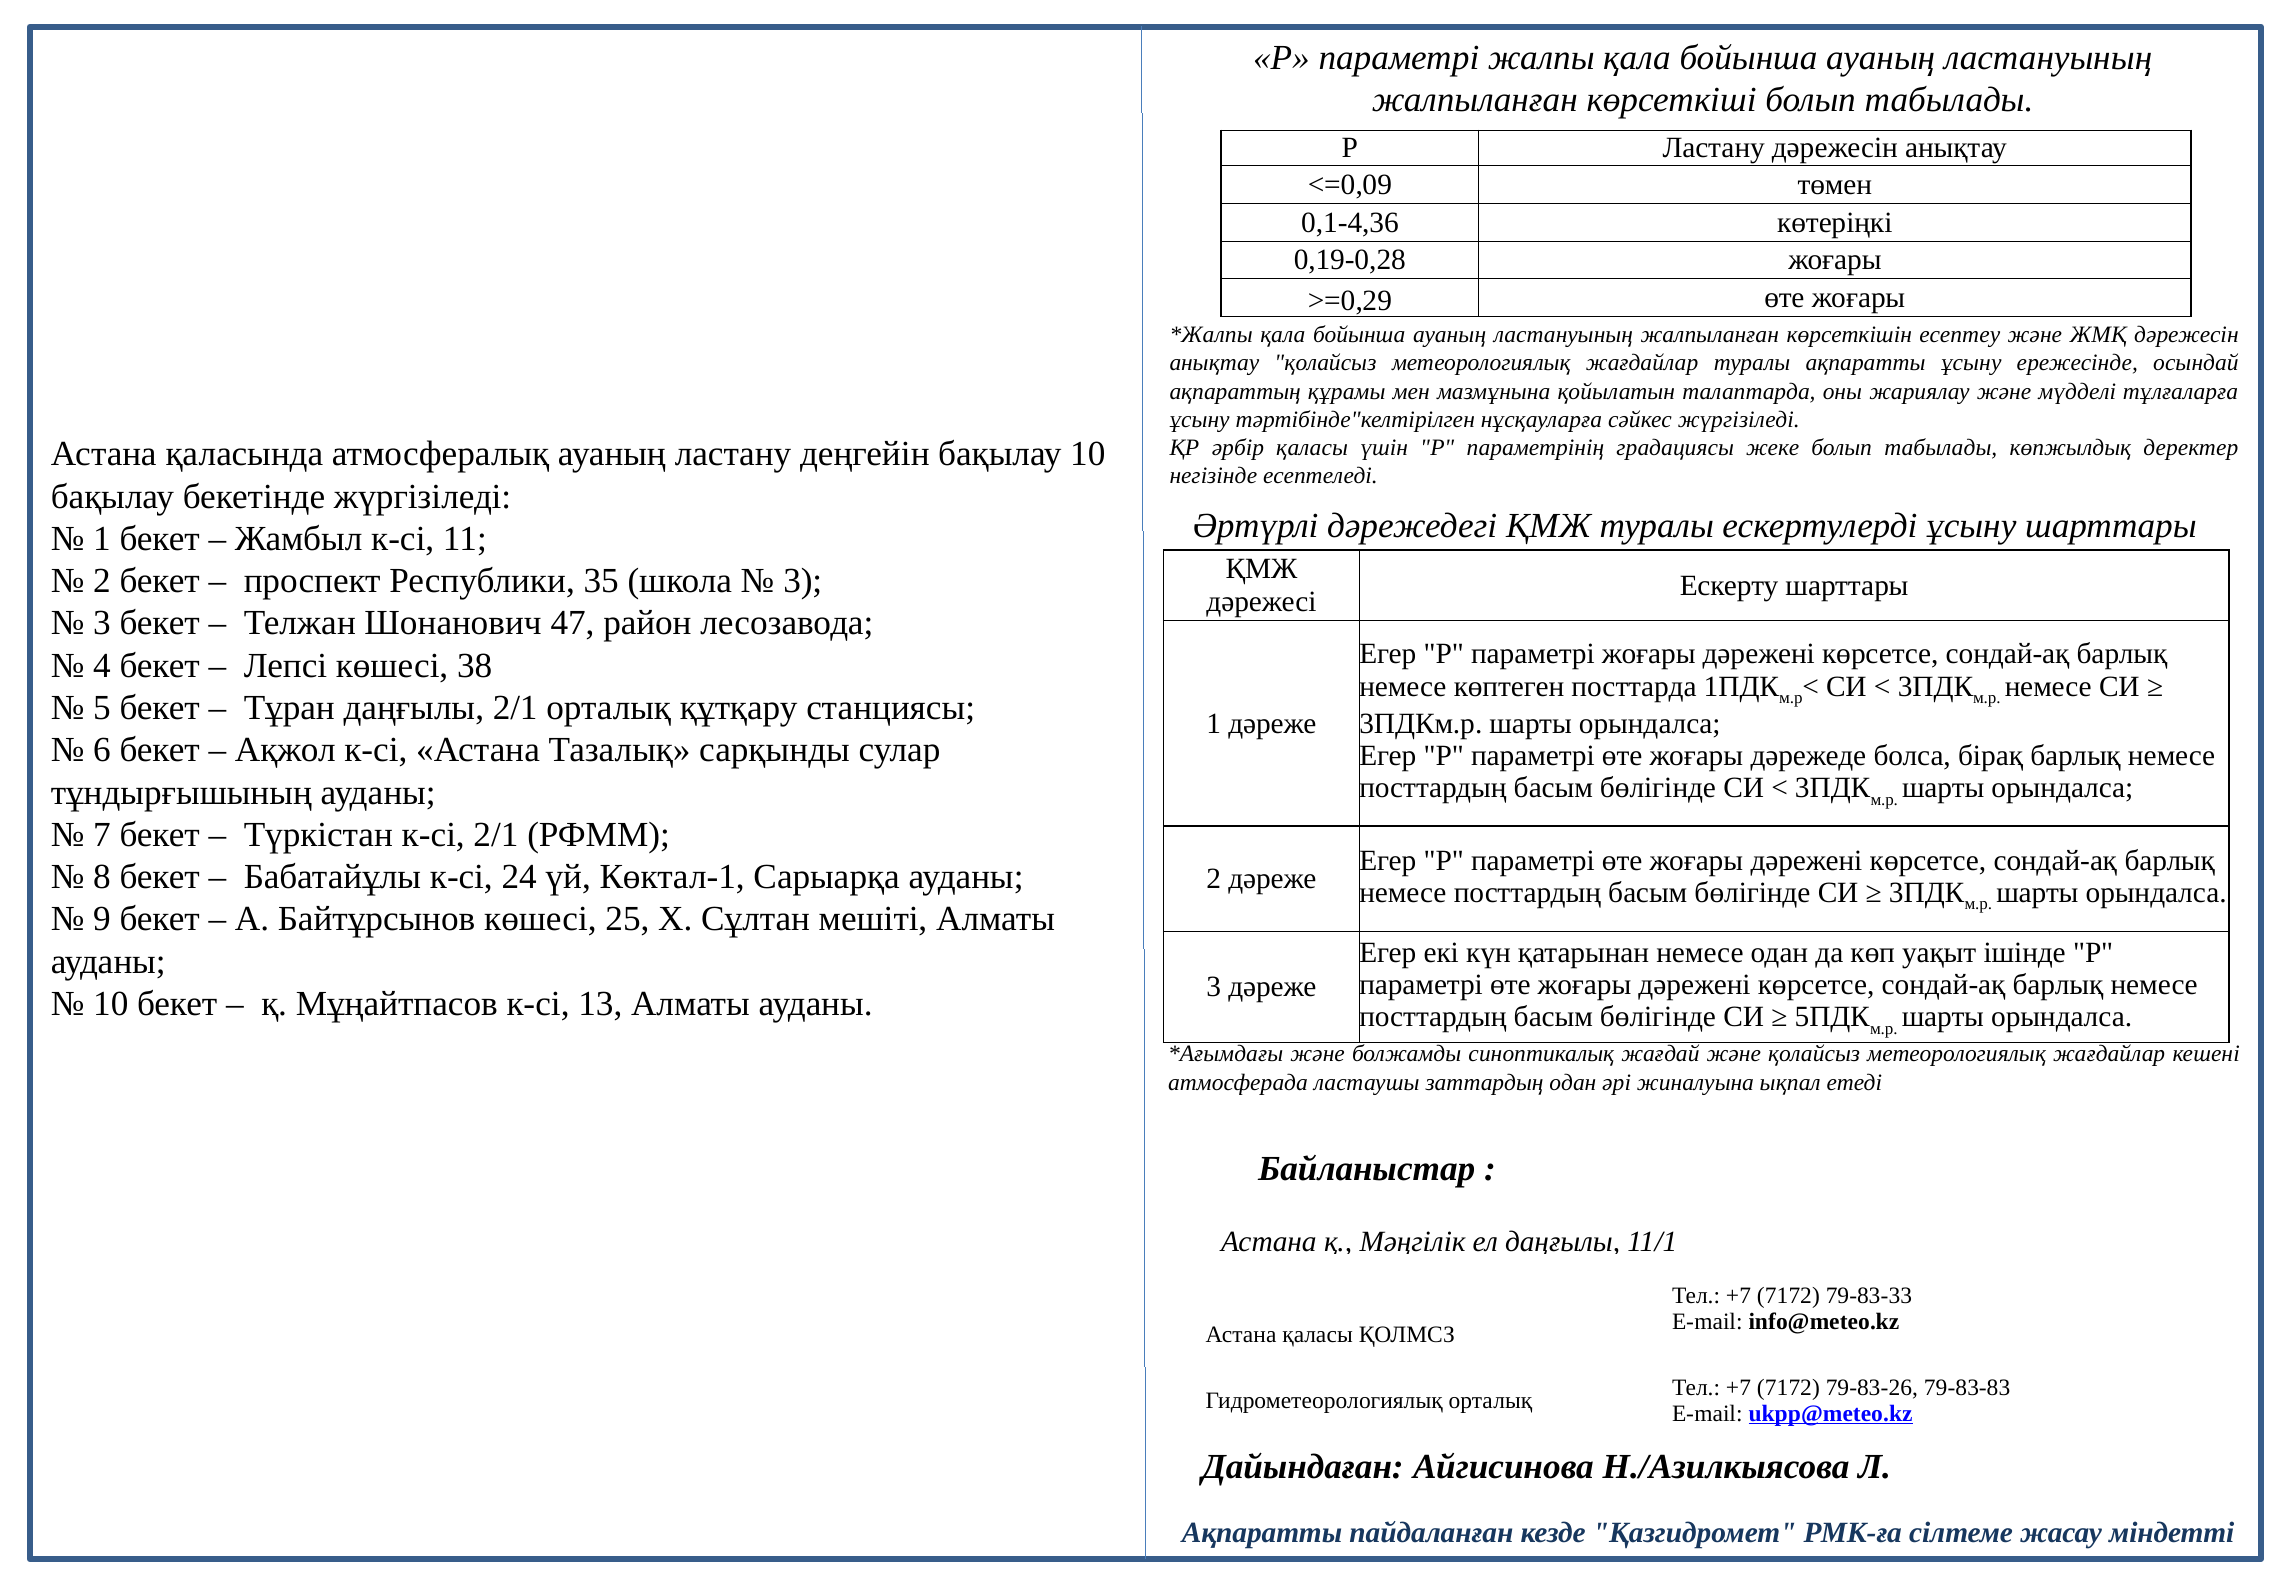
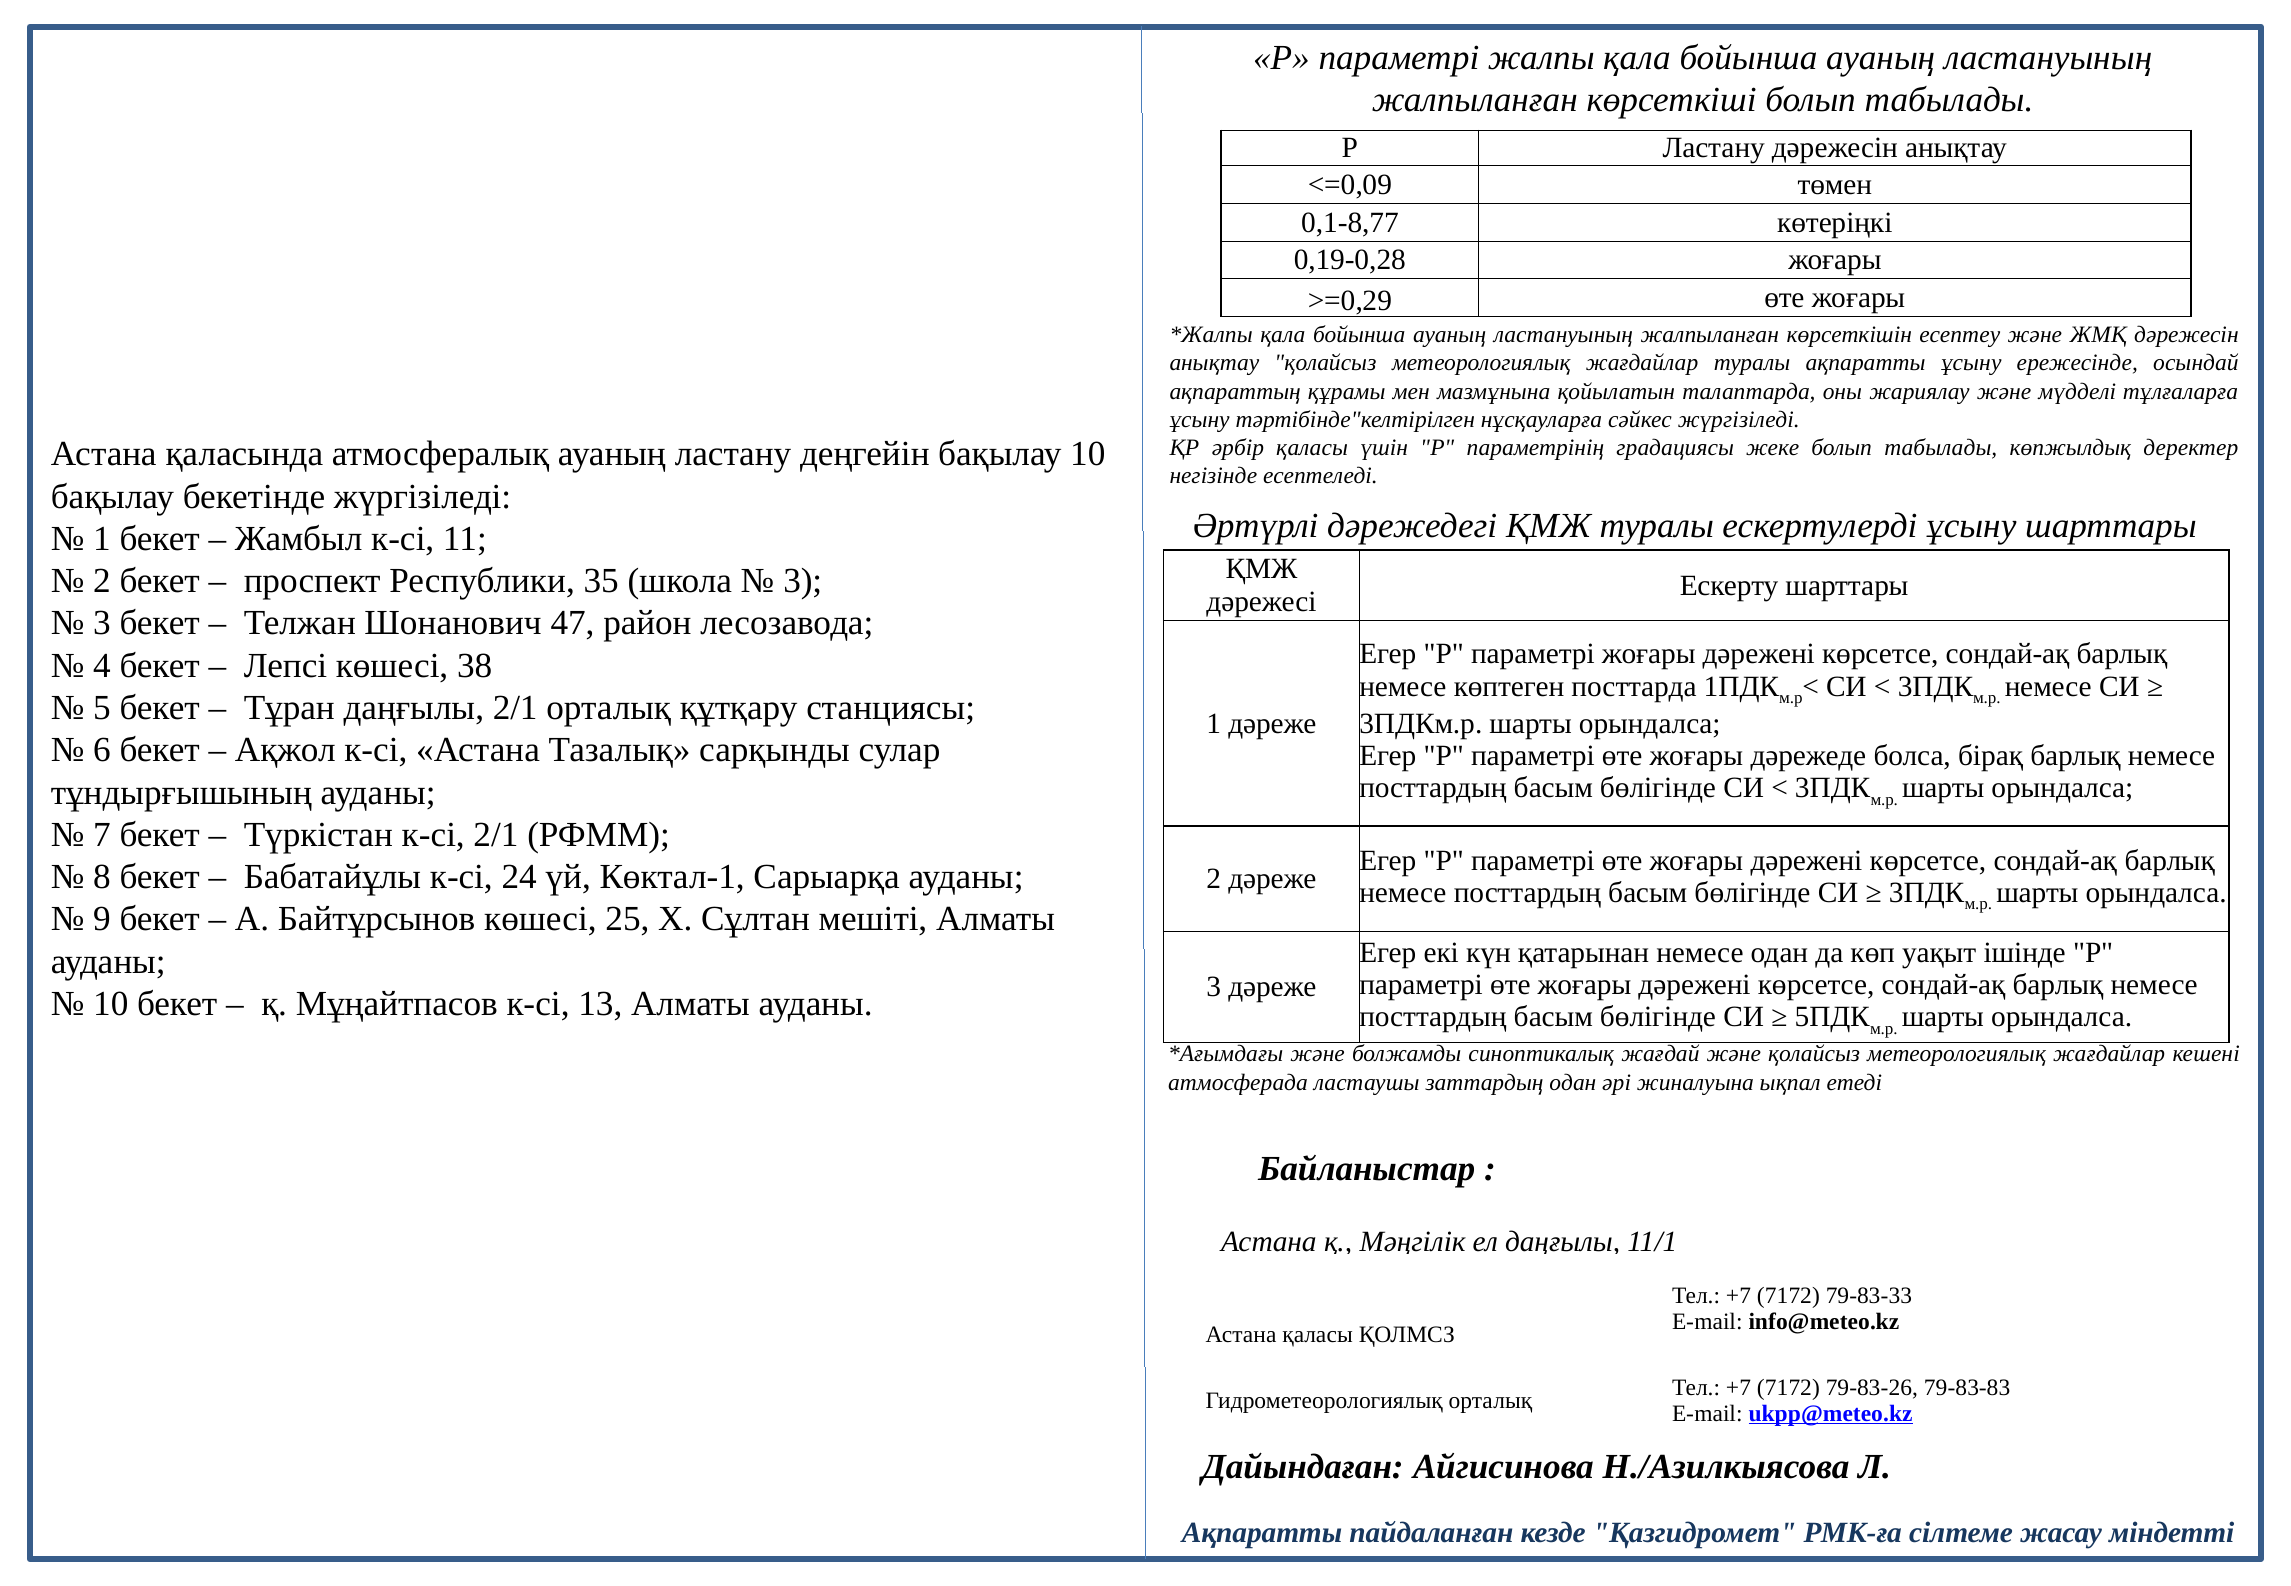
0,1-4,36: 0,1-4,36 -> 0,1-8,77
